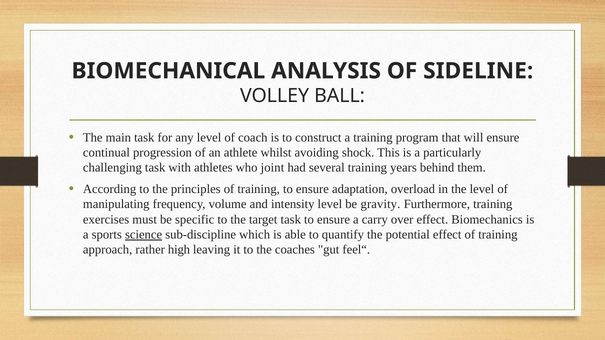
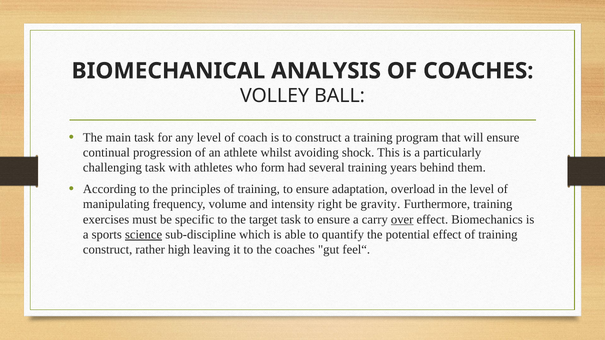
OF SIDELINE: SIDELINE -> COACHES
joint: joint -> form
intensity level: level -> right
over underline: none -> present
approach at (108, 250): approach -> construct
